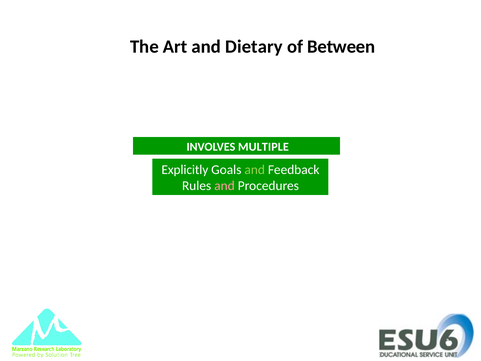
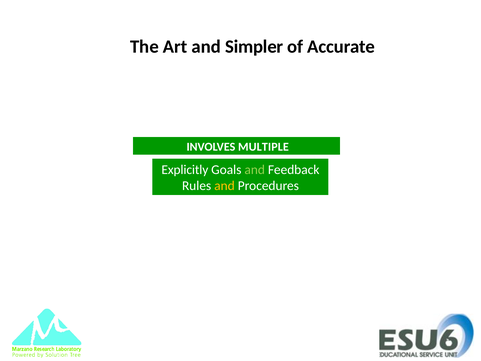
Dietary: Dietary -> Simpler
Between: Between -> Accurate
and at (224, 186) colour: pink -> yellow
